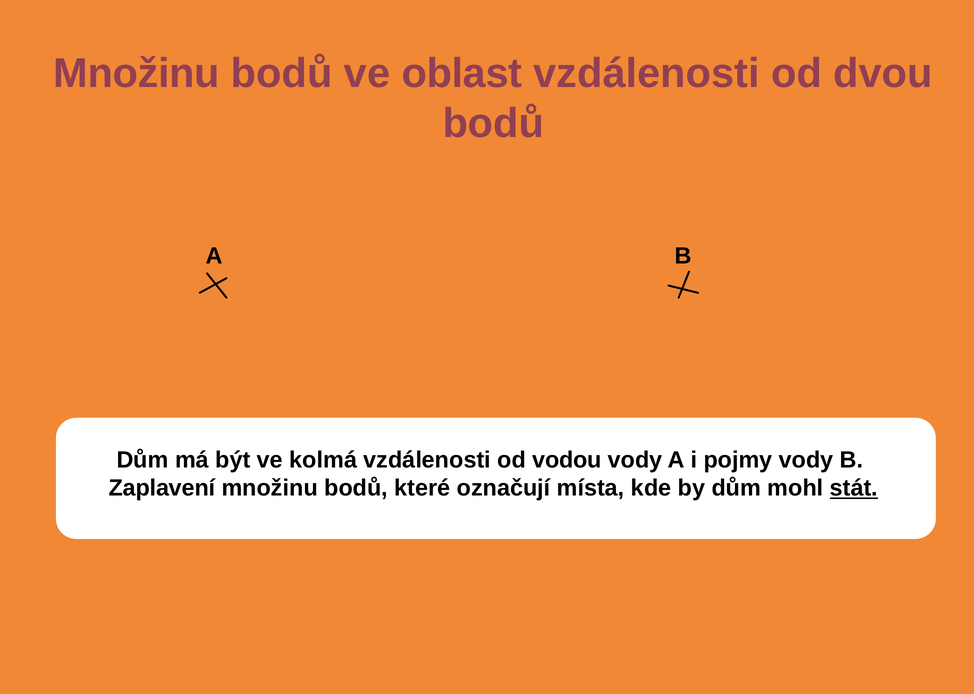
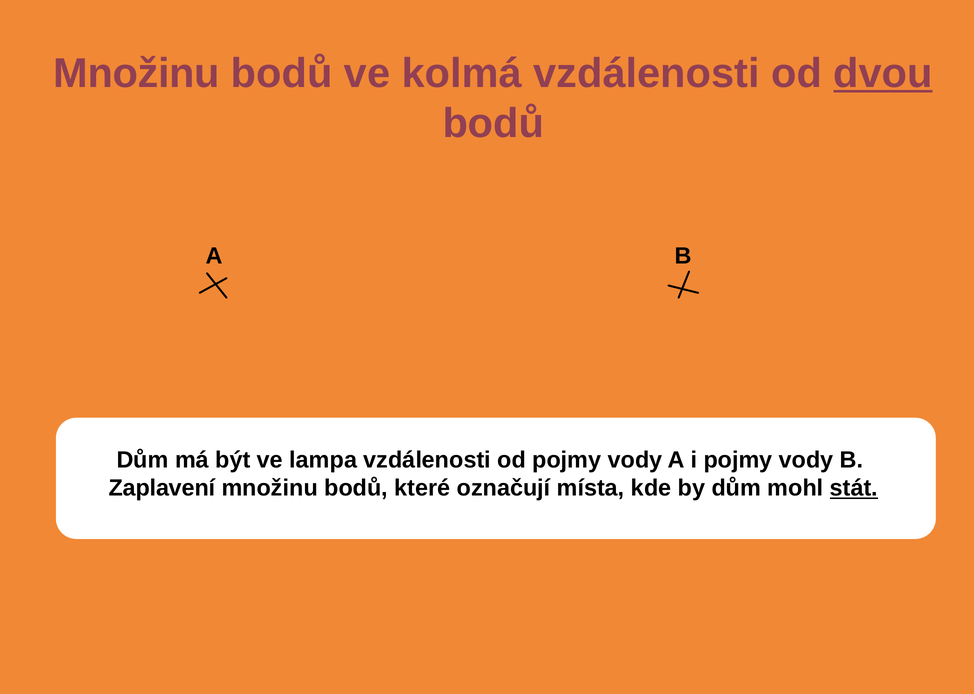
oblast: oblast -> kolmá
dvou underline: none -> present
kolmá: kolmá -> lampa
od vodou: vodou -> pojmy
